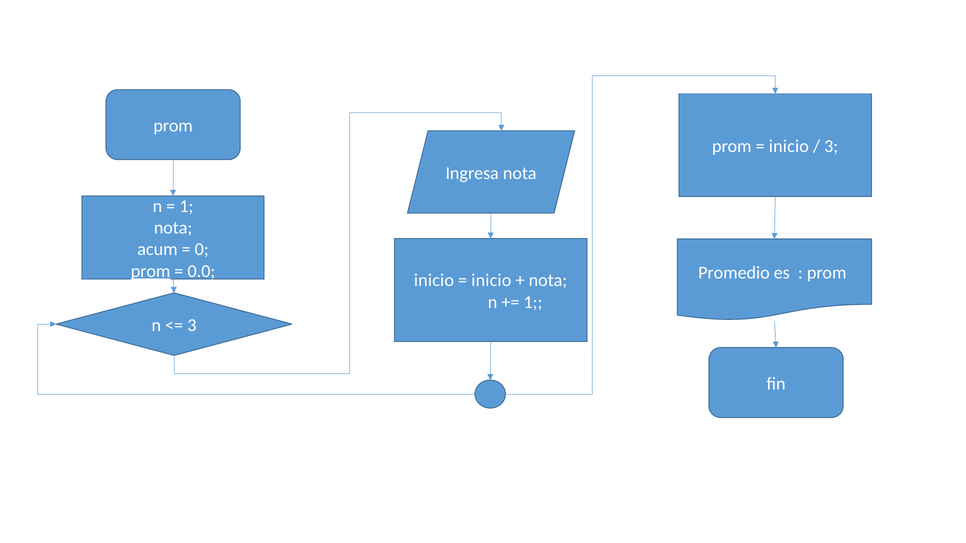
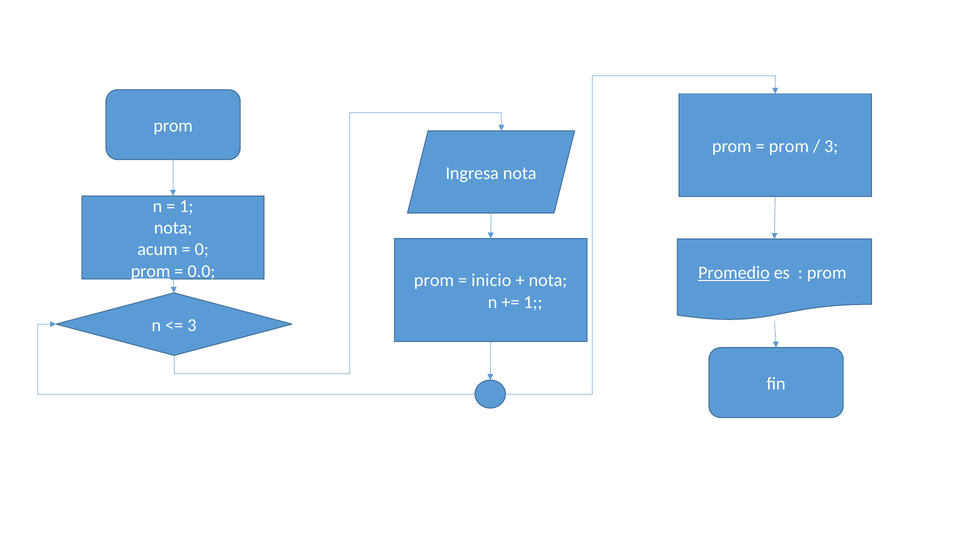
inicio at (789, 147): inicio -> prom
Promedio underline: none -> present
inicio at (434, 281): inicio -> prom
